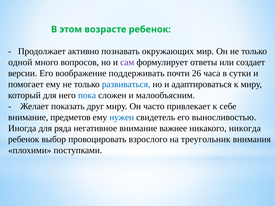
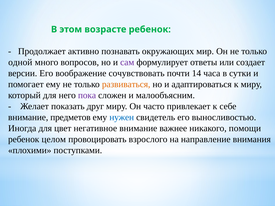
поддерживать: поддерживать -> сочувствовать
26: 26 -> 14
развиваться colour: blue -> orange
пока colour: blue -> purple
ряда: ряда -> цвет
никогда: никогда -> помощи
выбор: выбор -> целом
треугольник: треугольник -> направление
